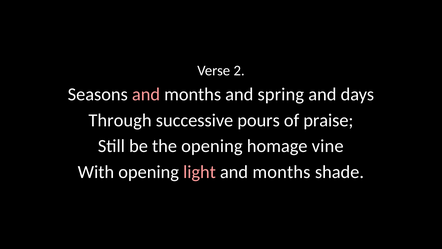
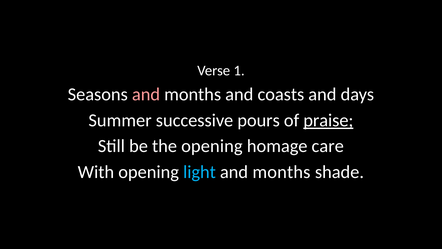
2: 2 -> 1
spring: spring -> coasts
Through: Through -> Summer
praise underline: none -> present
vine: vine -> care
light colour: pink -> light blue
